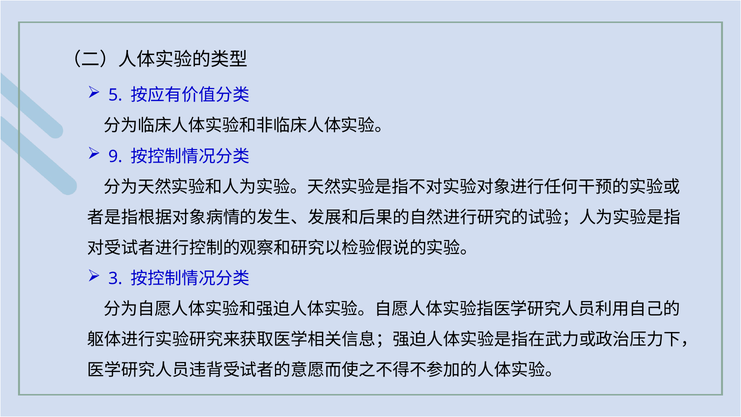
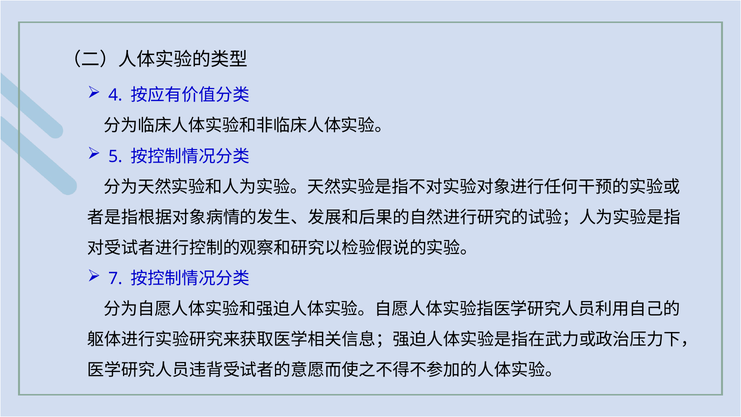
5: 5 -> 4
9: 9 -> 5
3: 3 -> 7
